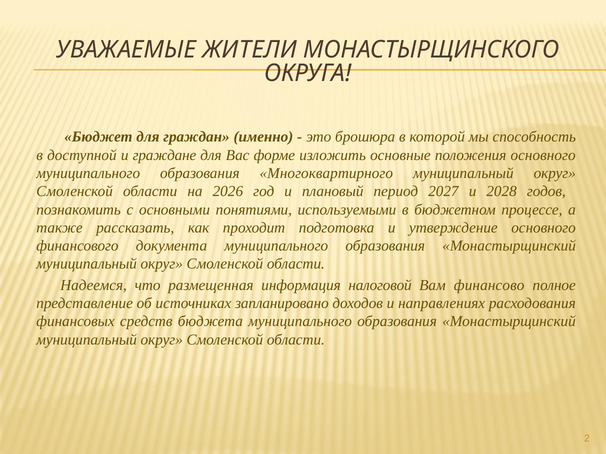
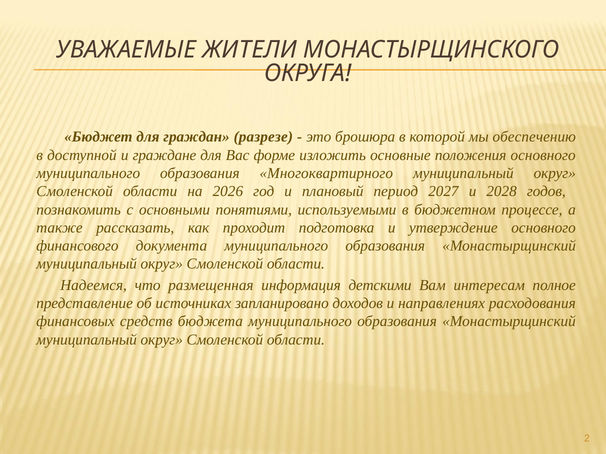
именно: именно -> разрезе
способность: способность -> обеспечению
налоговой: налоговой -> детскими
финансово: финансово -> интересам
